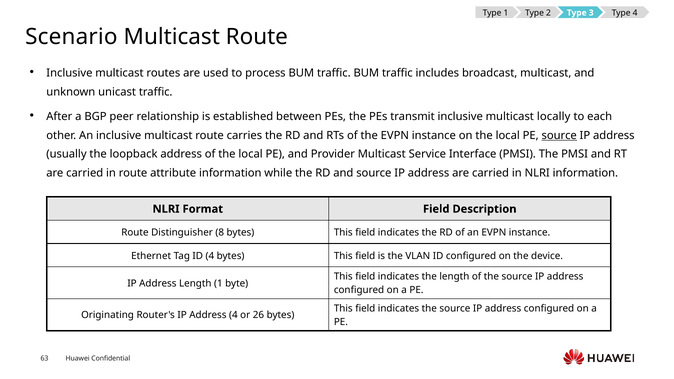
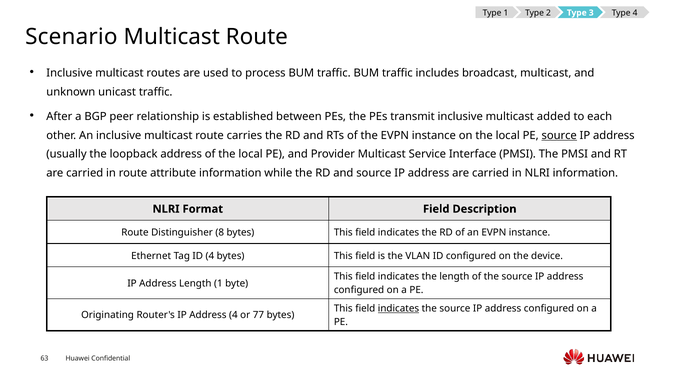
locally: locally -> added
indicates at (398, 309) underline: none -> present
26: 26 -> 77
